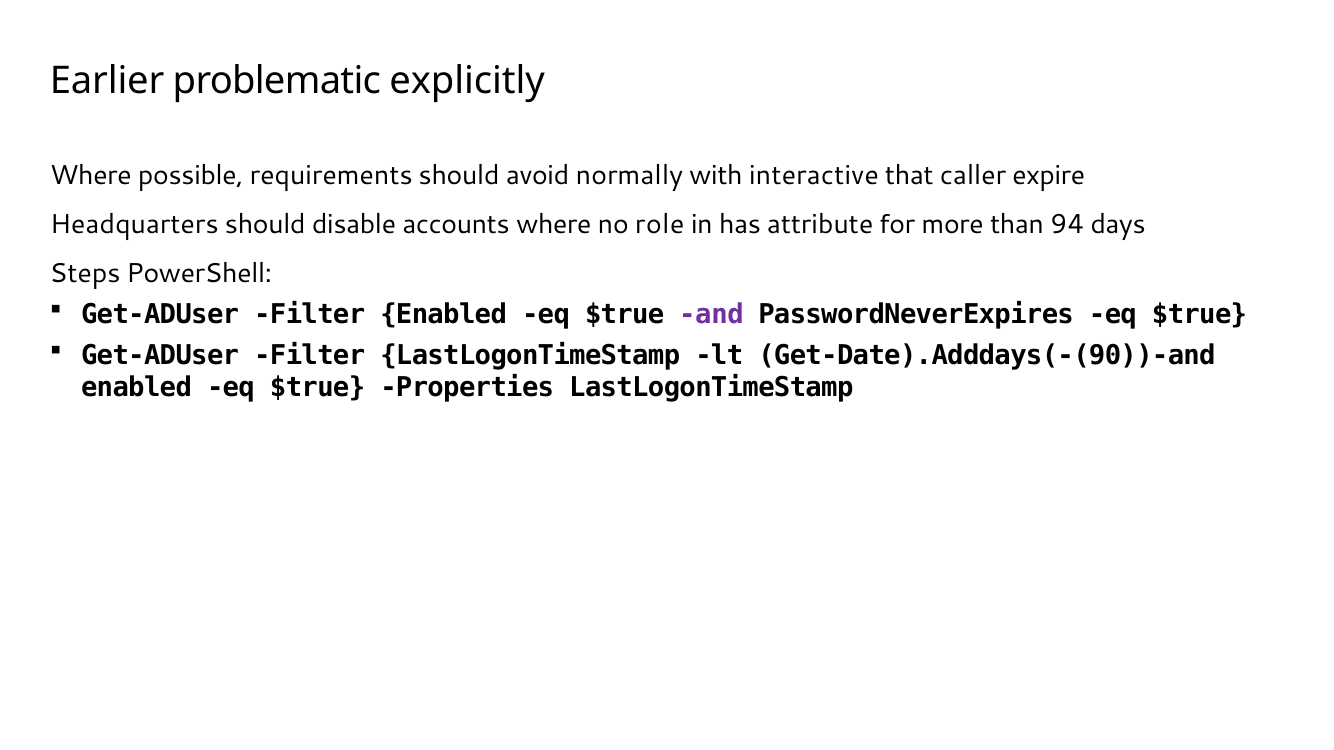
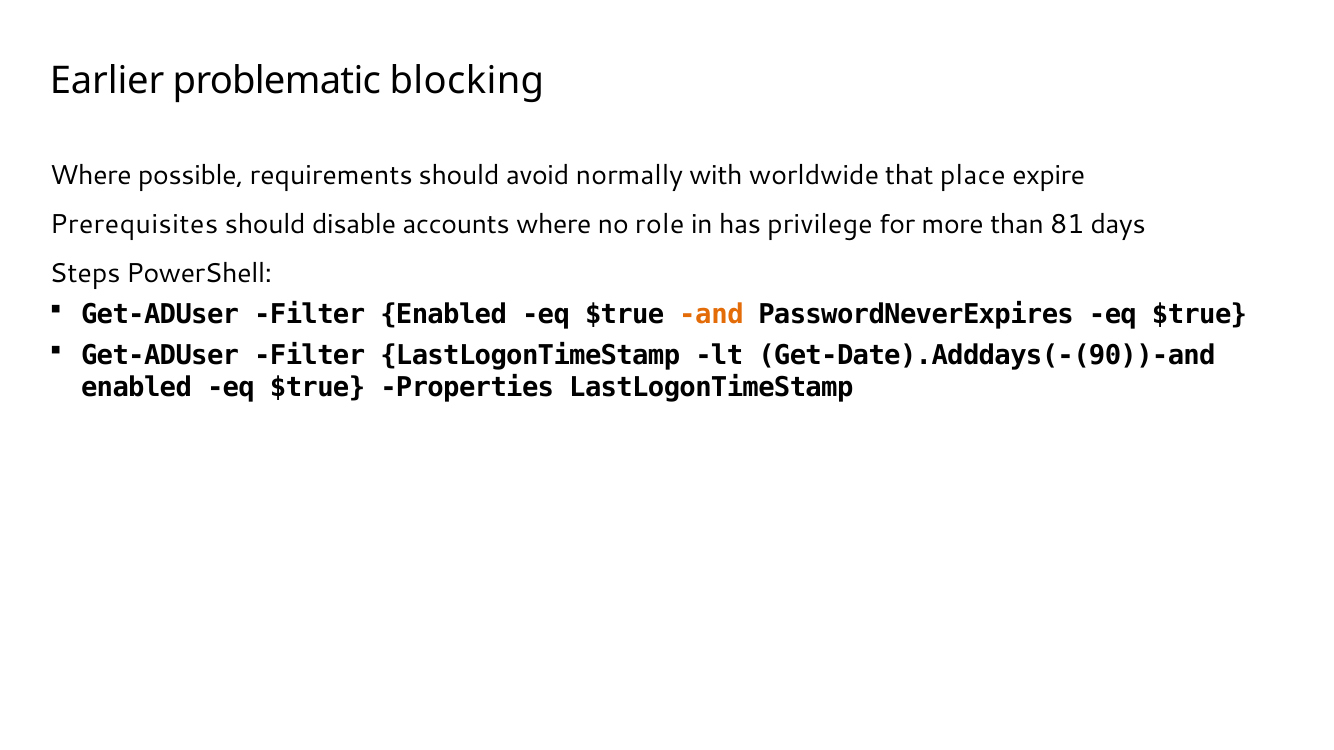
explicitly: explicitly -> blocking
interactive: interactive -> worldwide
caller: caller -> place
Headquarters: Headquarters -> Prerequisites
attribute: attribute -> privilege
94: 94 -> 81
and colour: purple -> orange
